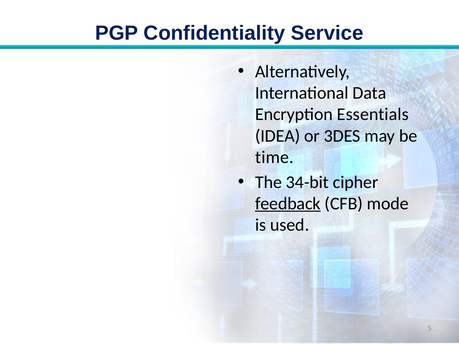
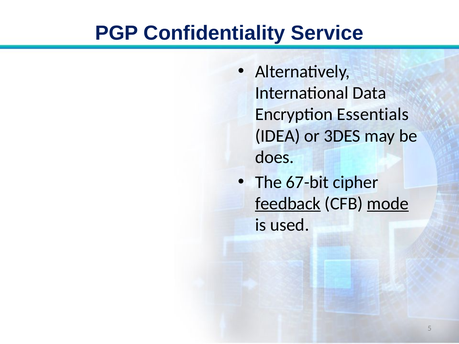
time: time -> does
34-bit: 34-bit -> 67-bit
mode underline: none -> present
